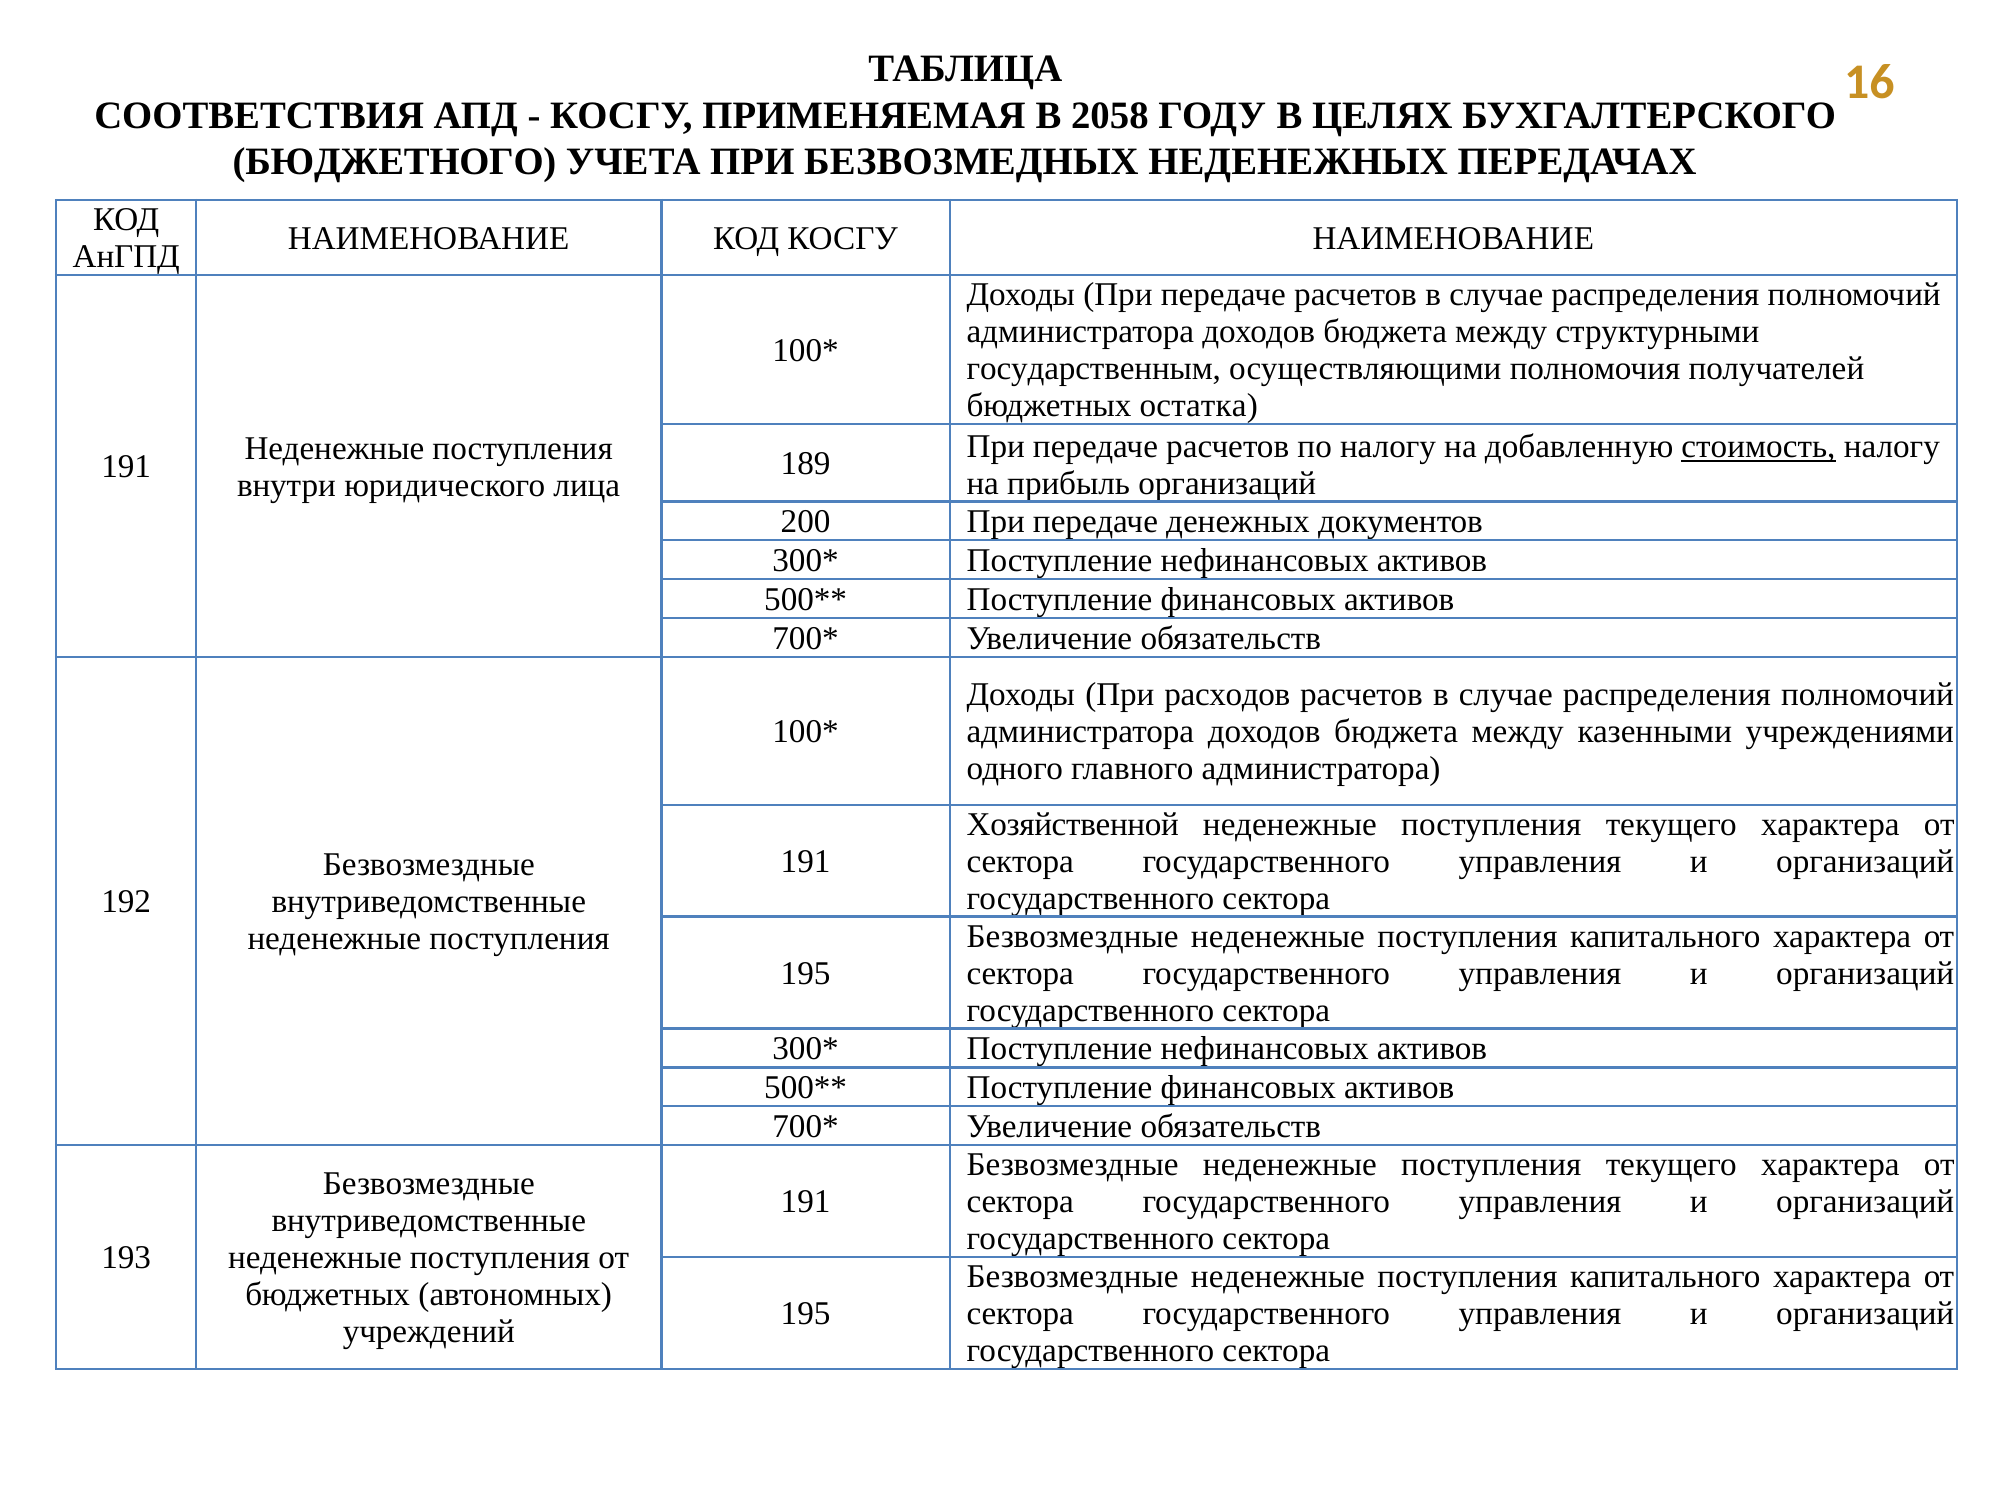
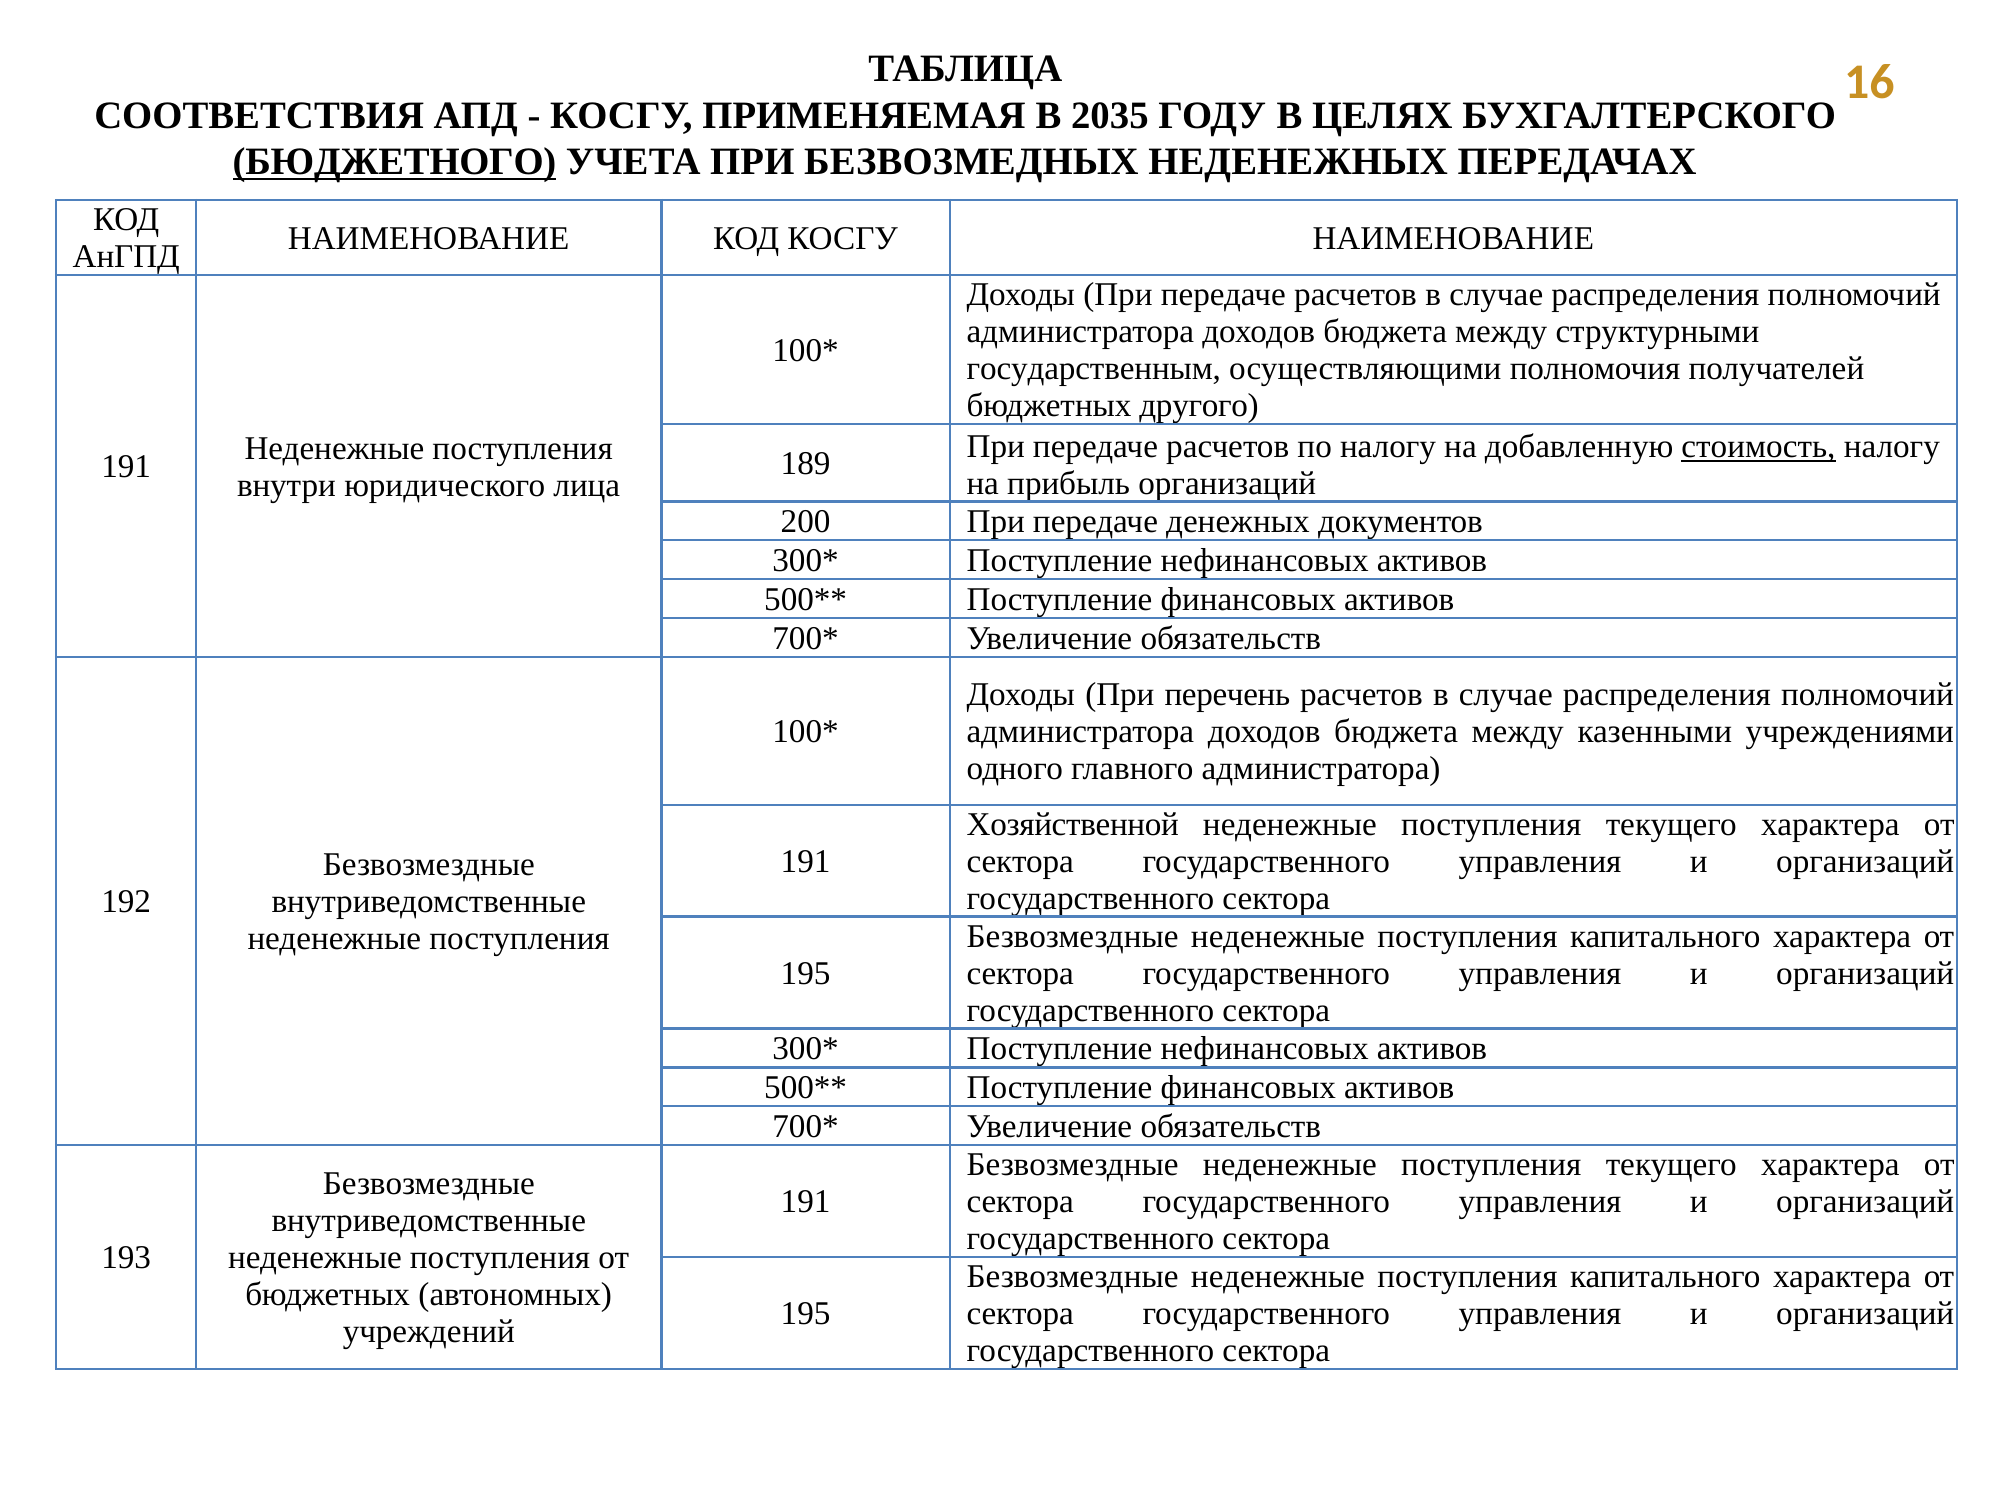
2058: 2058 -> 2035
БЮДЖЕТНОГО underline: none -> present
остатка: остатка -> другого
расходов: расходов -> перечень
